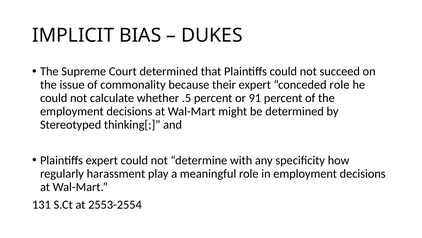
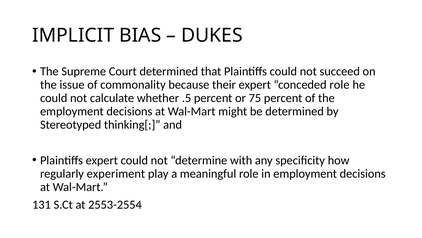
91: 91 -> 75
harassment: harassment -> experiment
